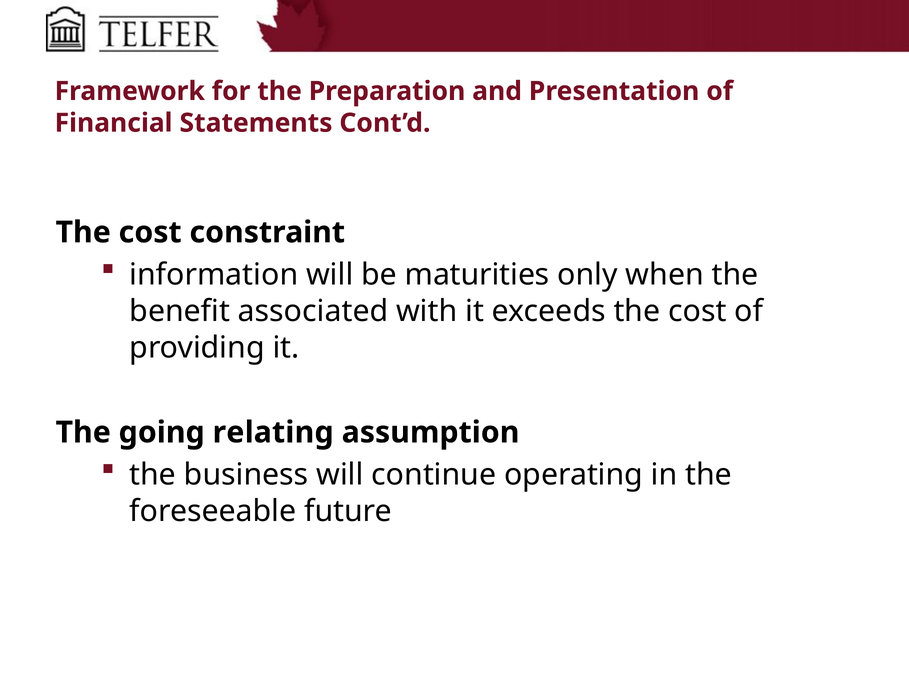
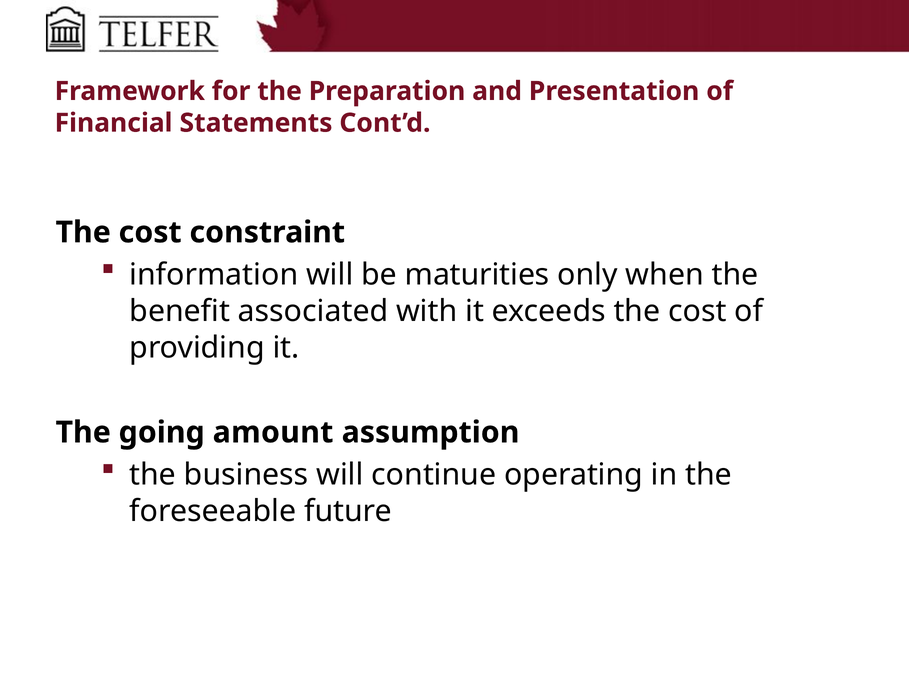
relating: relating -> amount
